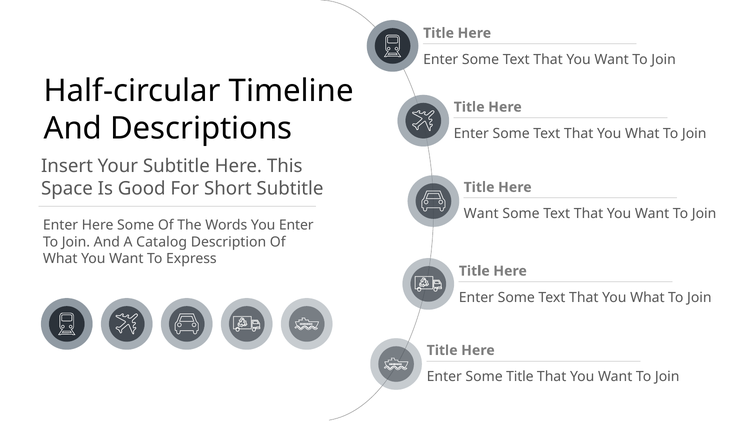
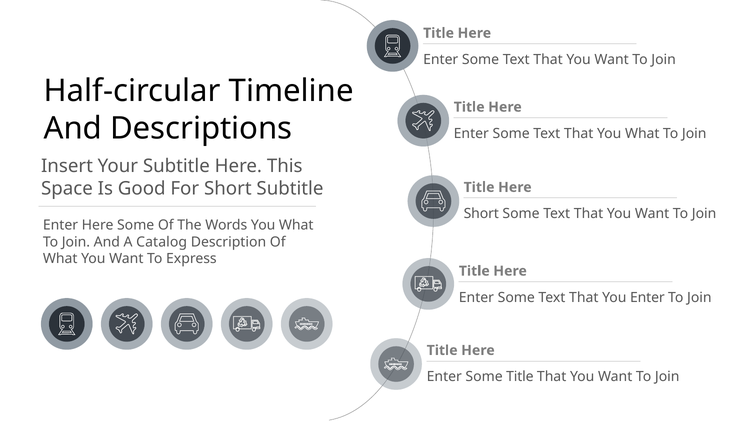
Want at (481, 214): Want -> Short
Words You Enter: Enter -> What
What at (647, 297): What -> Enter
